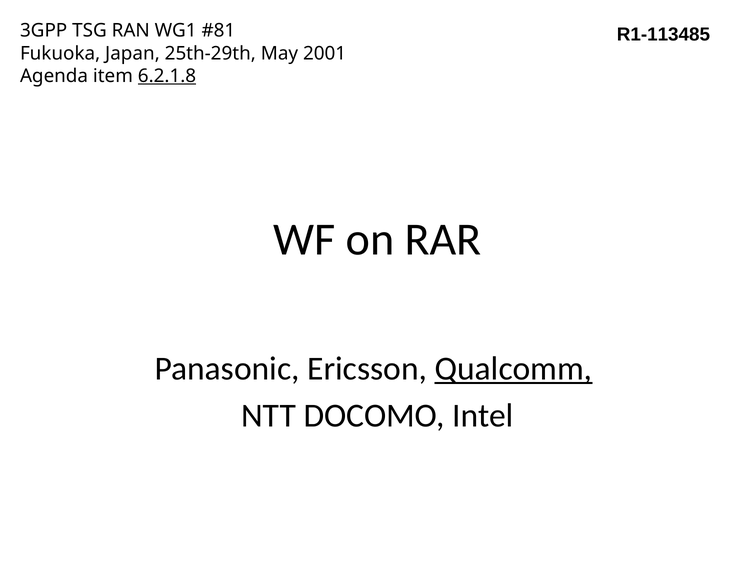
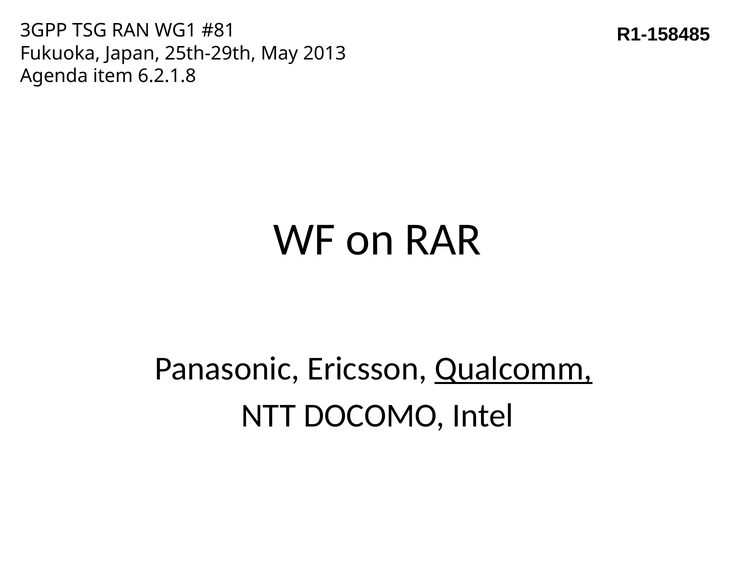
R1-113485: R1-113485 -> R1-158485
2001: 2001 -> 2013
6.2.1.8 underline: present -> none
